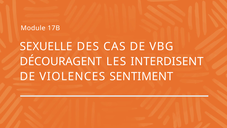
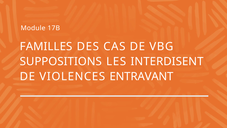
SEXUELLE: SEXUELLE -> FAMILLES
DÉCOURAGENT: DÉCOURAGENT -> SUPPOSITIONS
SENTIMENT: SENTIMENT -> ENTRAVANT
